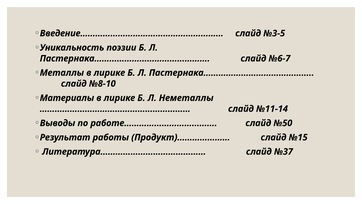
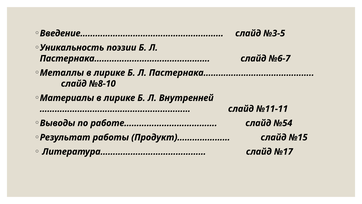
Неметаллы: Неметаллы -> Внутренней
№11-14: №11-14 -> №11-11
№50: №50 -> №54
№37: №37 -> №17
